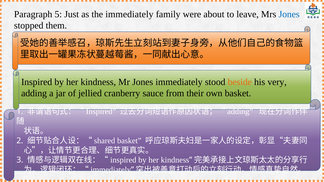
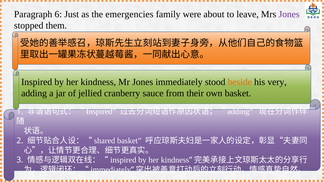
5: 5 -> 6
the immediately: immediately -> emergencies
Jones at (289, 14) colour: blue -> purple
